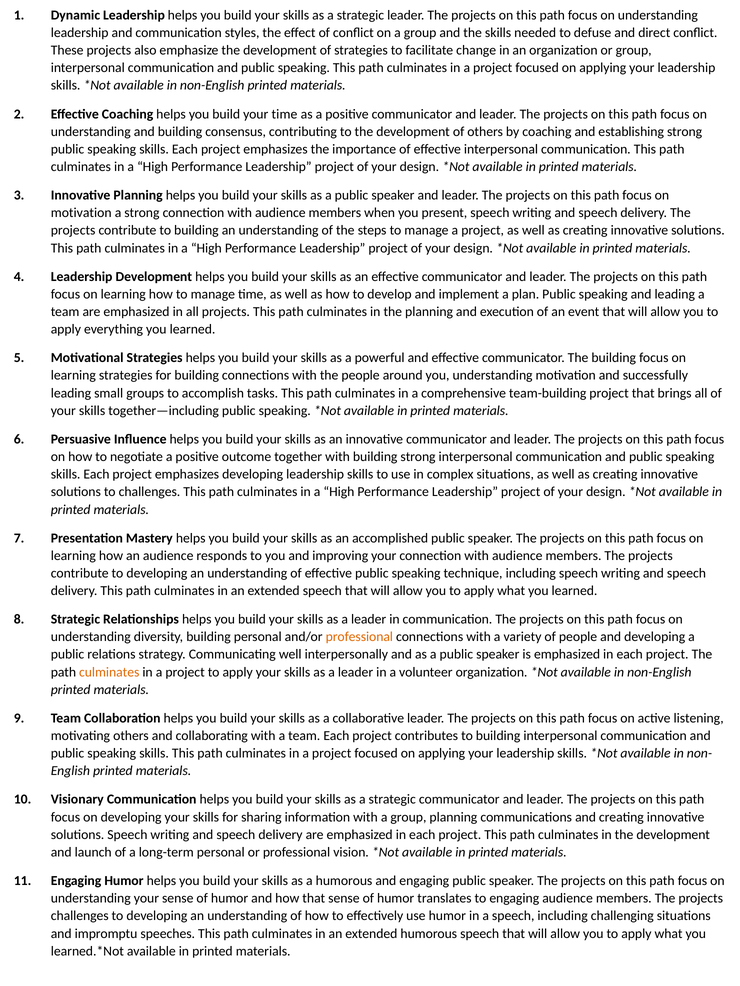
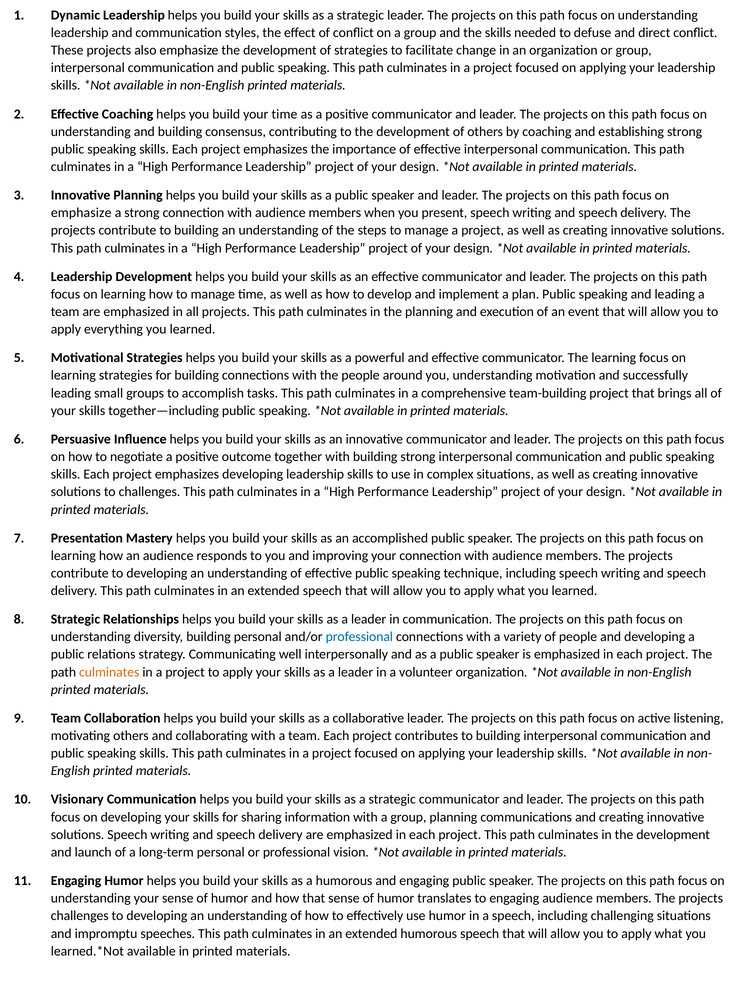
motivation at (81, 213): motivation -> emphasize
The building: building -> learning
professional at (359, 637) colour: orange -> blue
